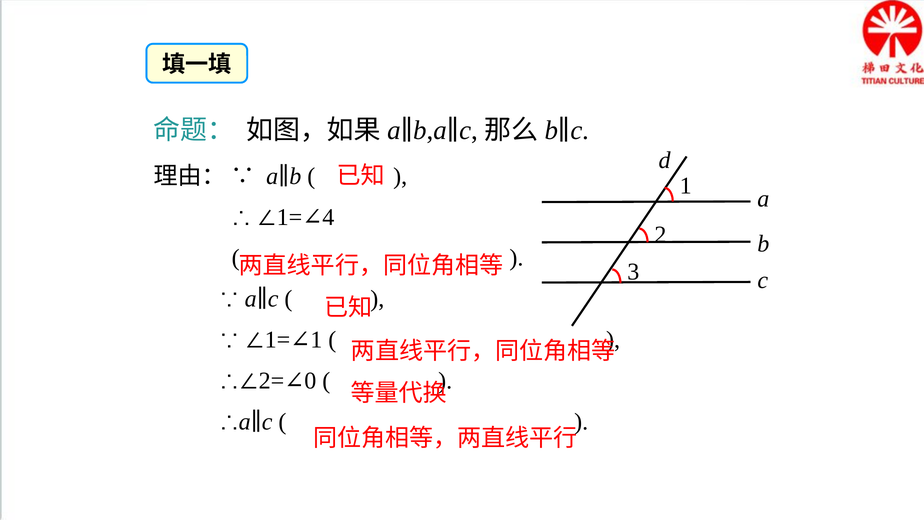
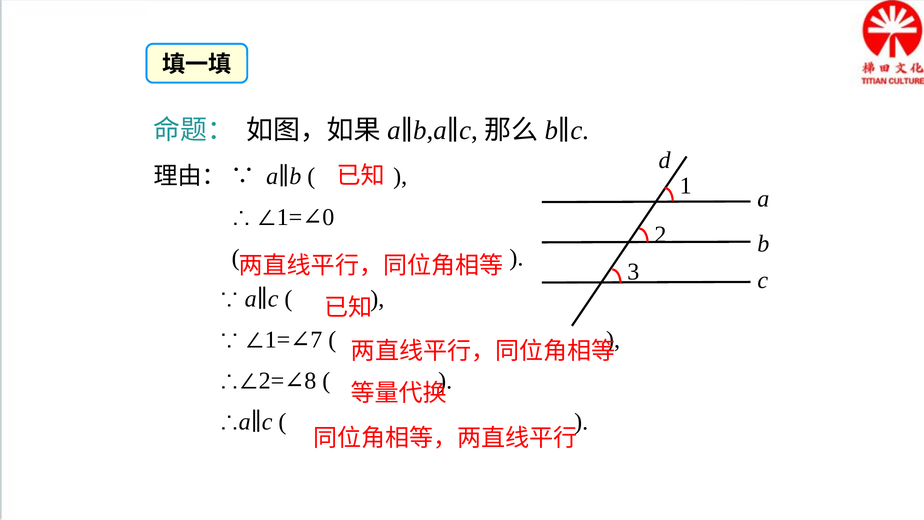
4: 4 -> 0
1 at (316, 340): 1 -> 7
0: 0 -> 8
